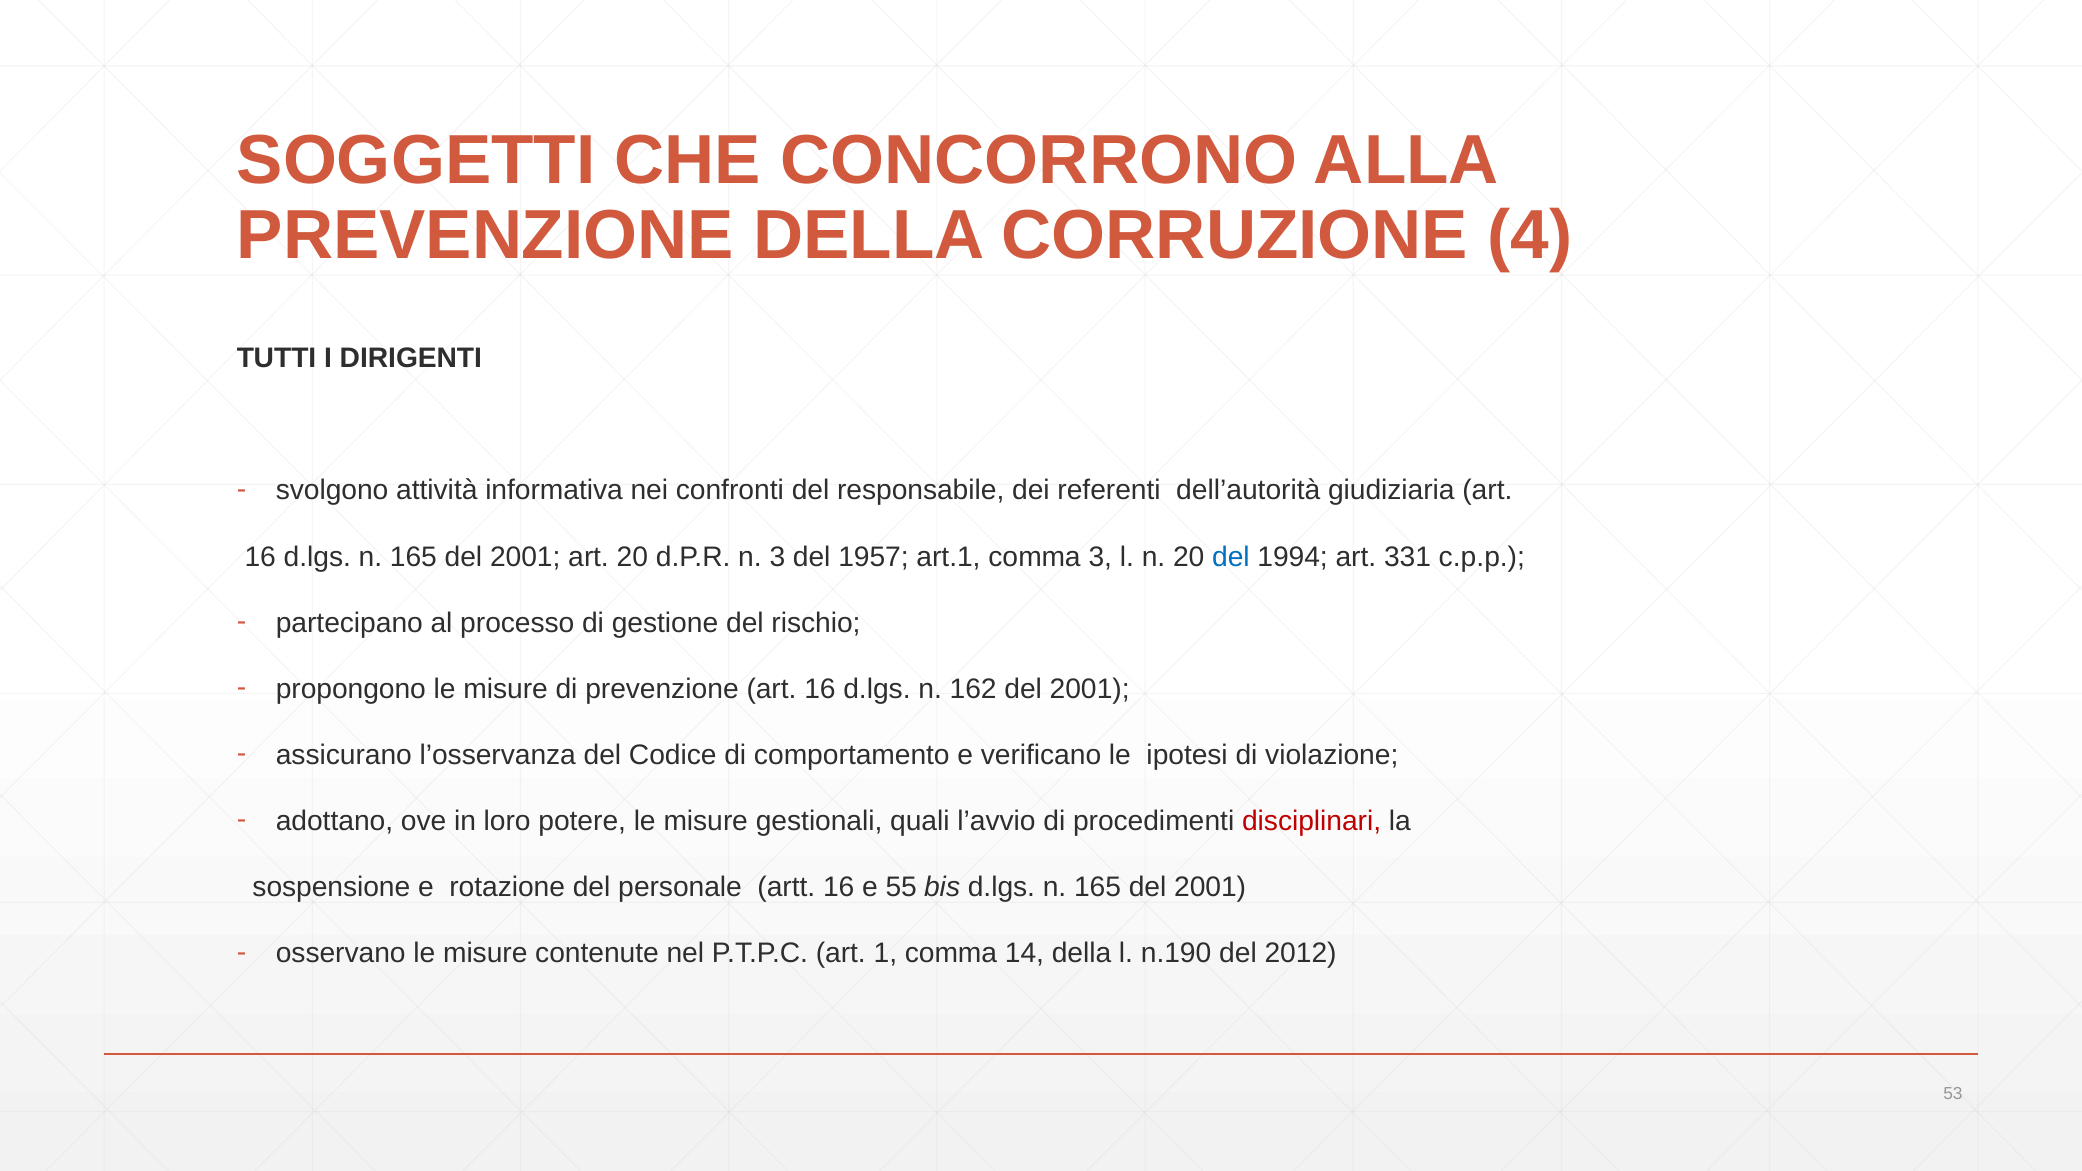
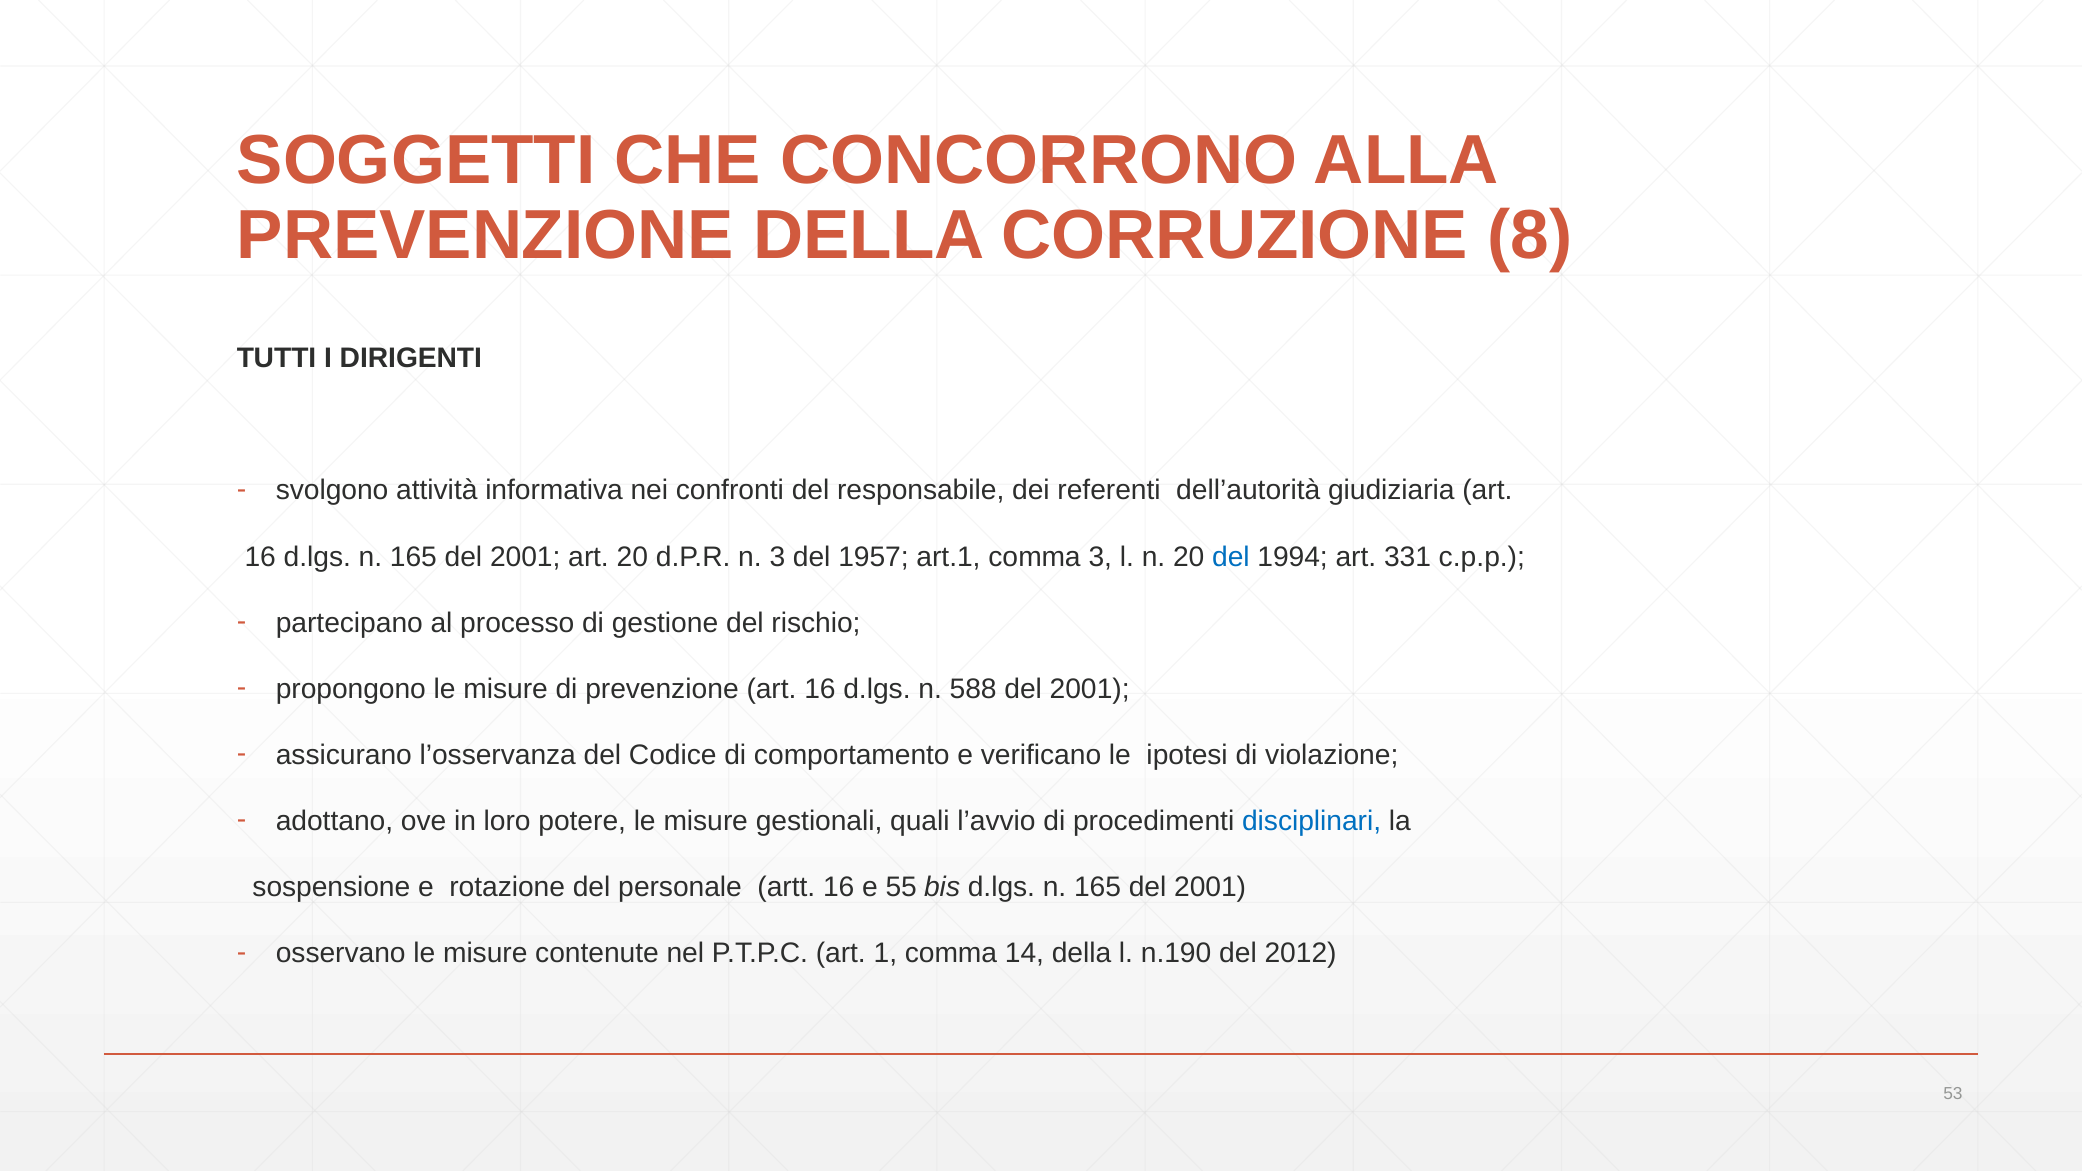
4: 4 -> 8
162: 162 -> 588
disciplinari colour: red -> blue
